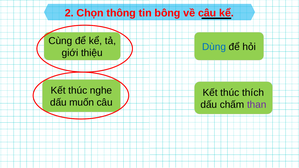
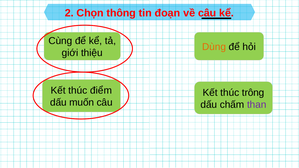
bông: bông -> đoạn
Dùng colour: blue -> orange
nghe: nghe -> điểm
thích: thích -> trông
